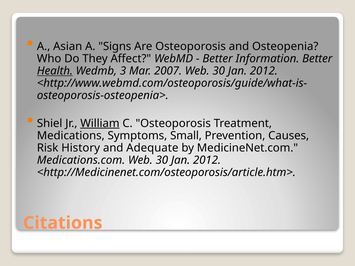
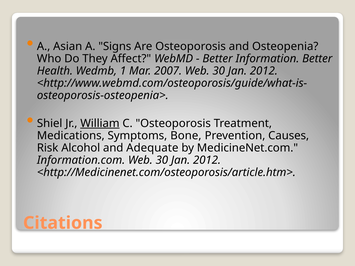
Health underline: present -> none
3: 3 -> 1
Small: Small -> Bone
History: History -> Alcohol
Medications.com: Medications.com -> Information.com
